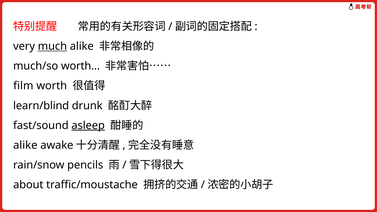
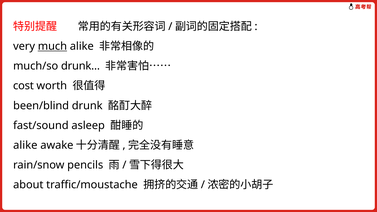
worth…: worth… -> drunk…
film: film -> cost
learn/blind: learn/blind -> been/blind
asleep underline: present -> none
